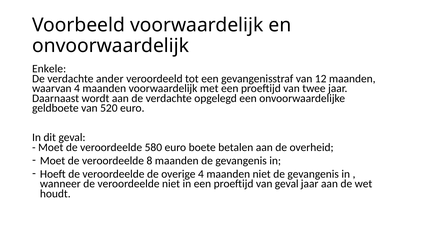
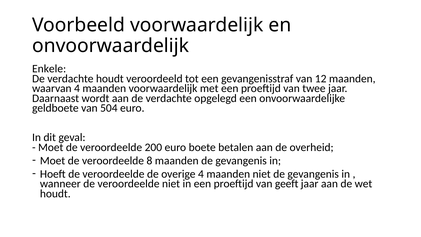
verdachte ander: ander -> houdt
520: 520 -> 504
580: 580 -> 200
van geval: geval -> geeft
